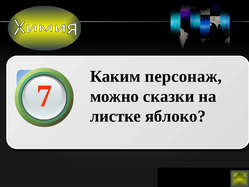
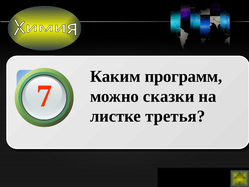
персонаж: персонаж -> программ
яблоко: яблоко -> третья
